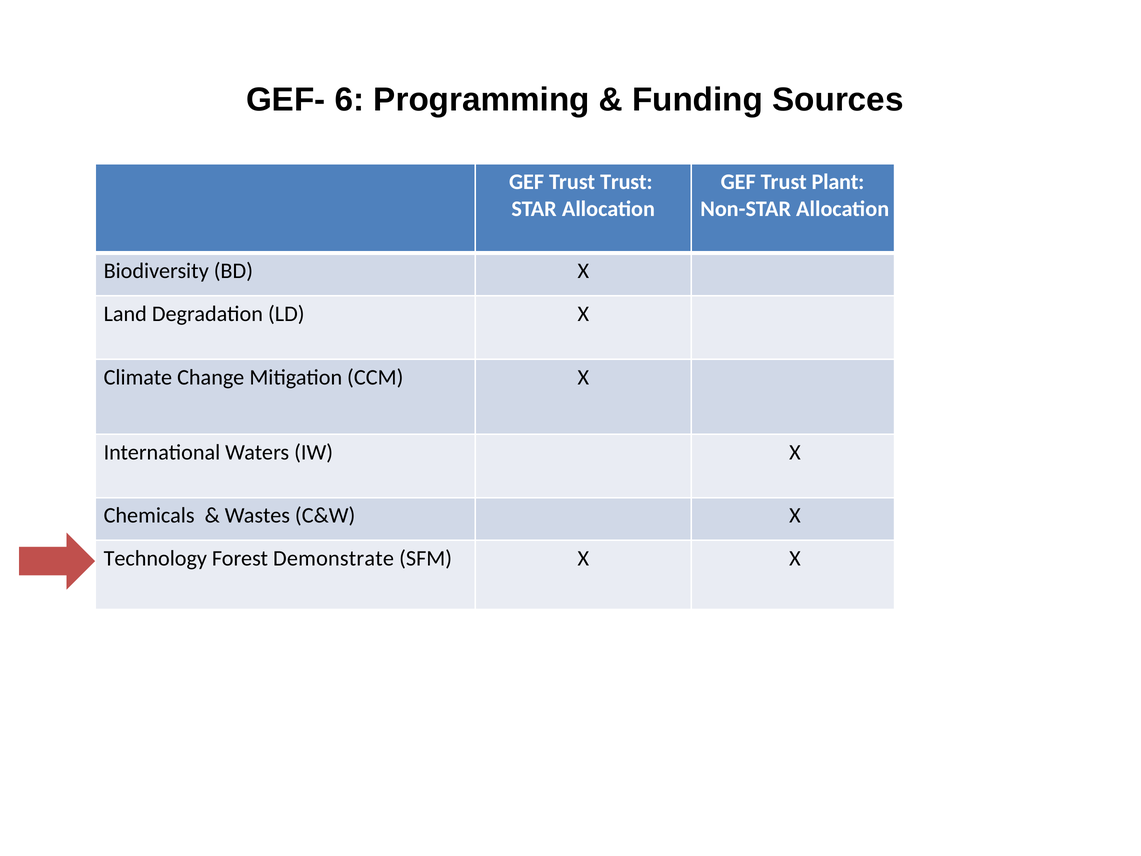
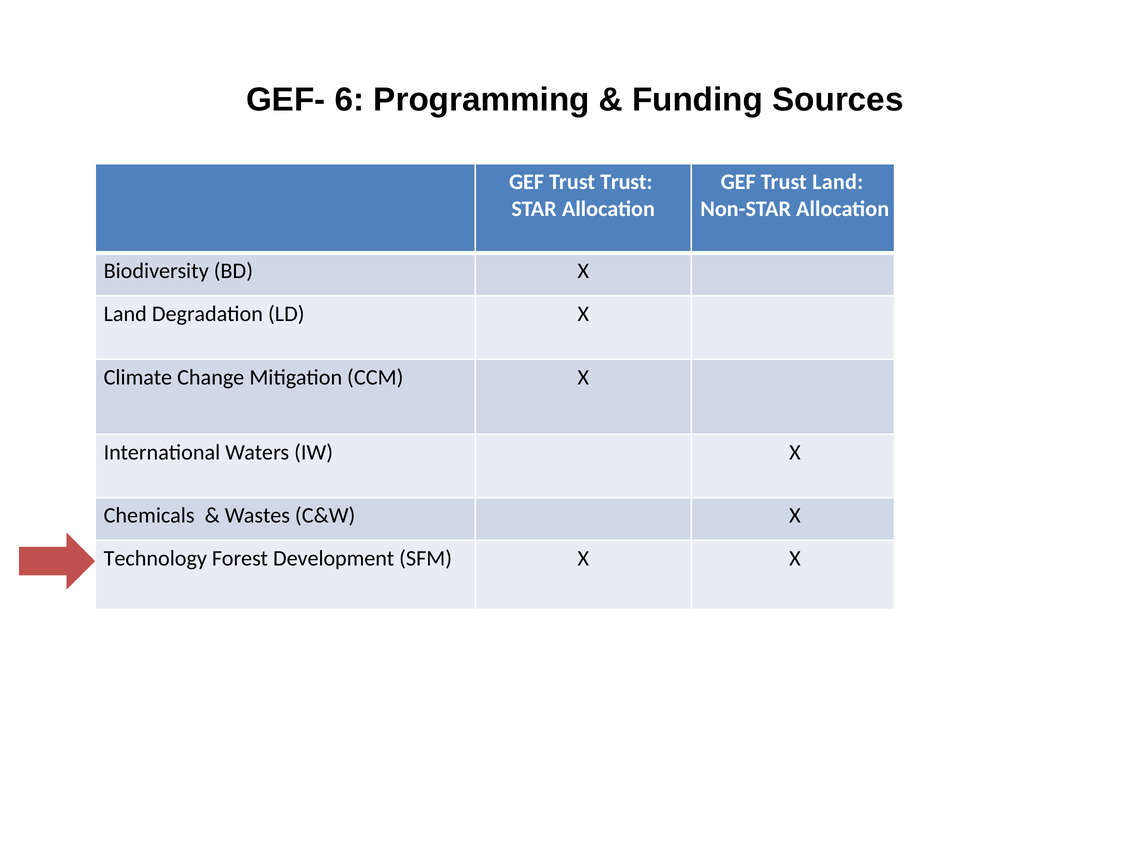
Trust Plant: Plant -> Land
Demonstrate: Demonstrate -> Development
